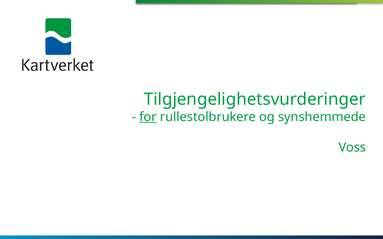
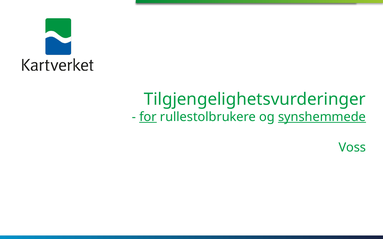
synshemmede underline: none -> present
